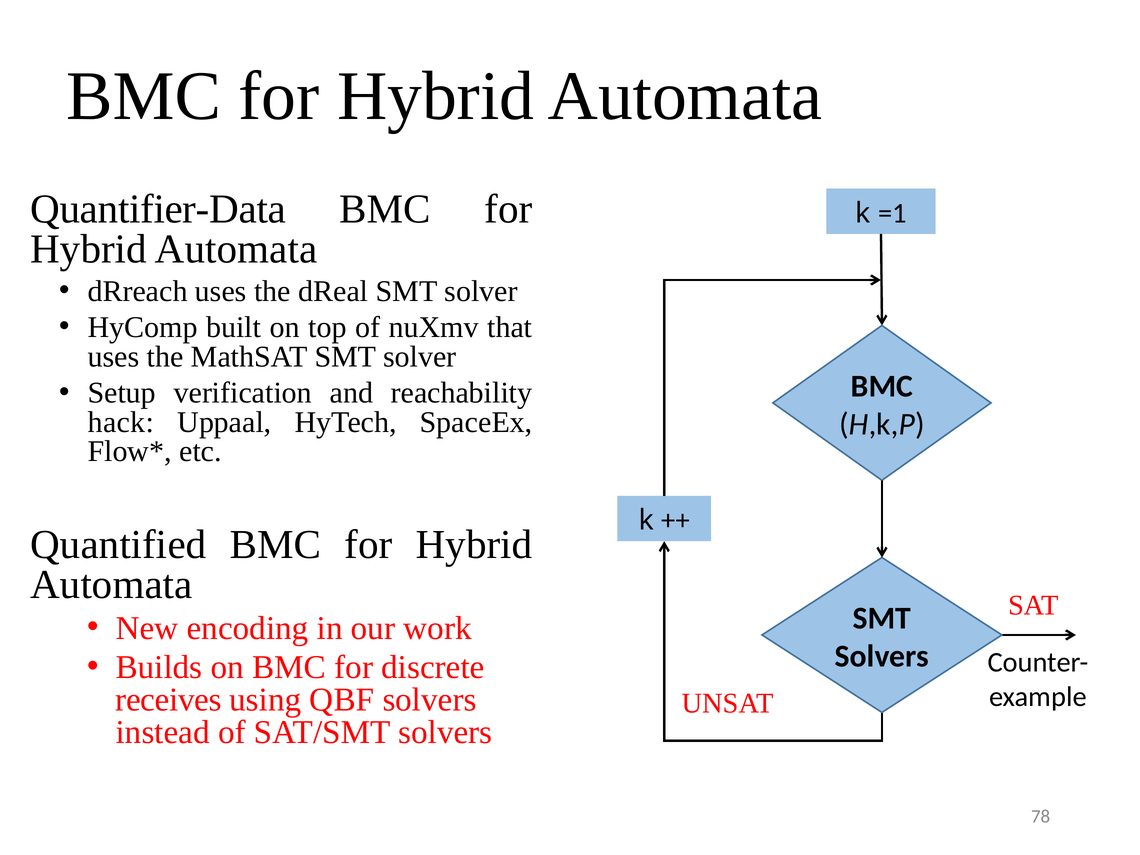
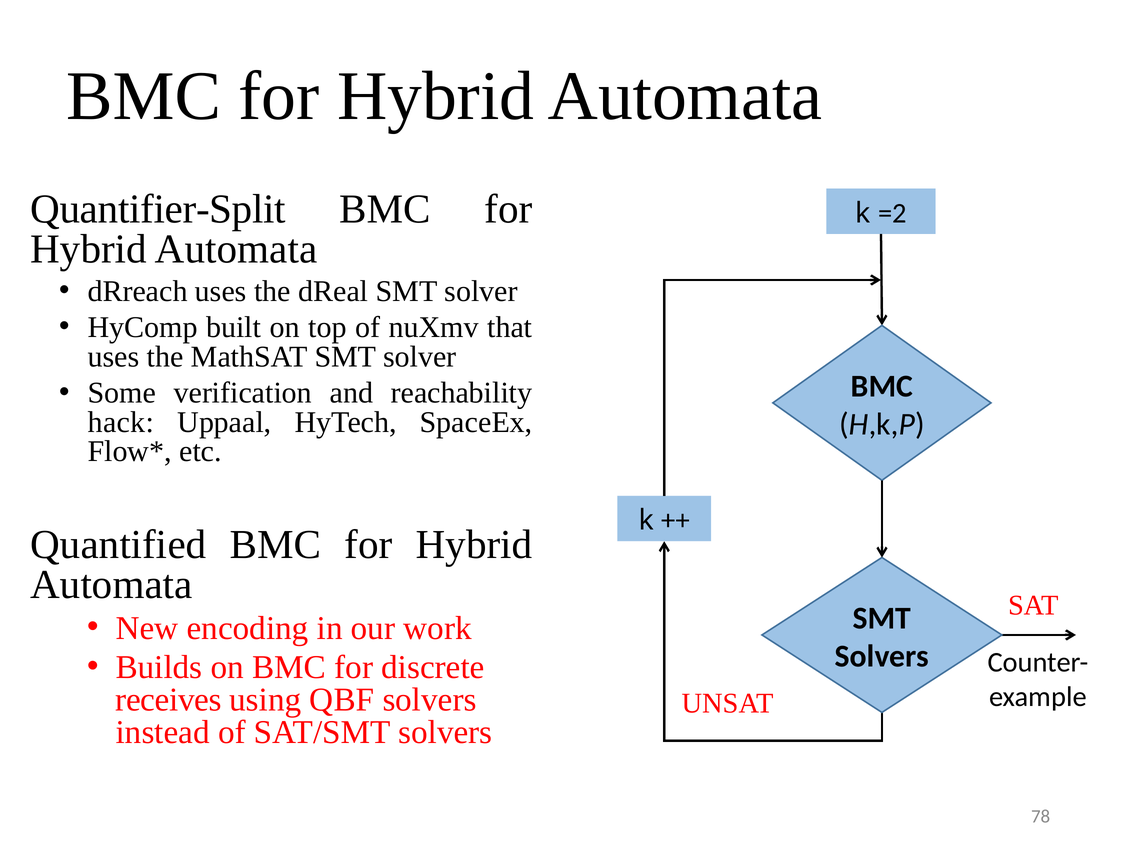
Quantifier-Data: Quantifier-Data -> Quantifier-Split
=1: =1 -> =2
Setup: Setup -> Some
